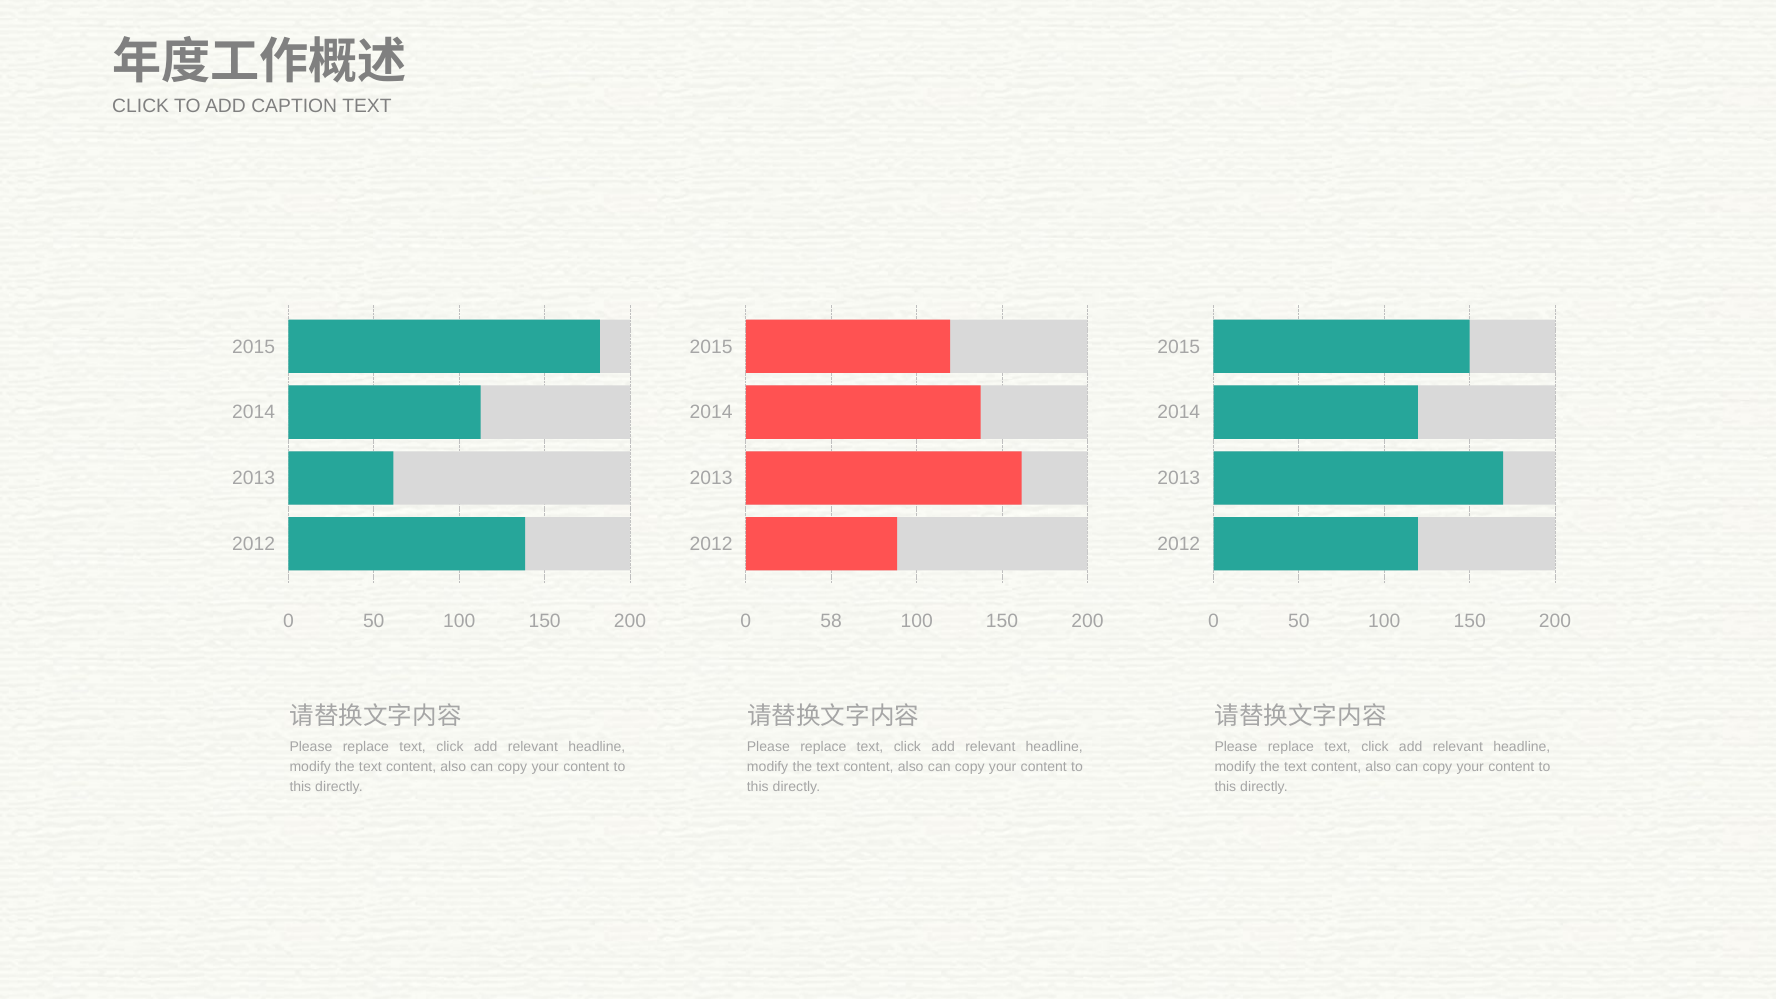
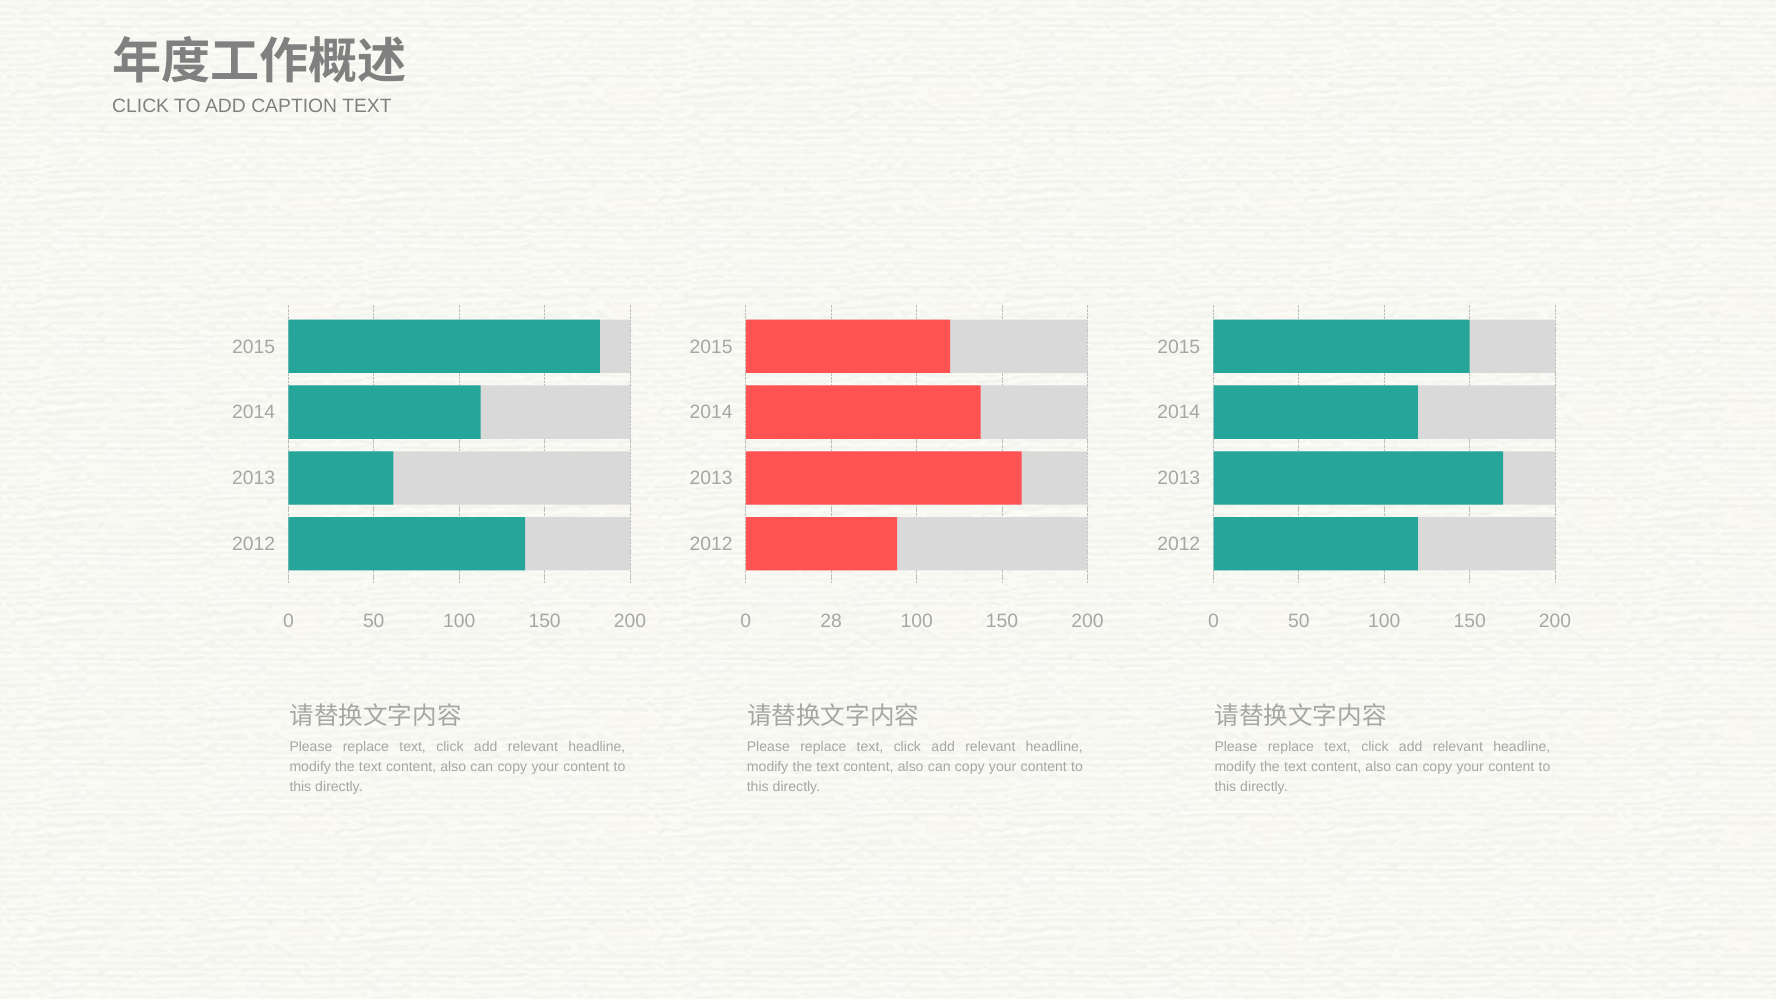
58: 58 -> 28
